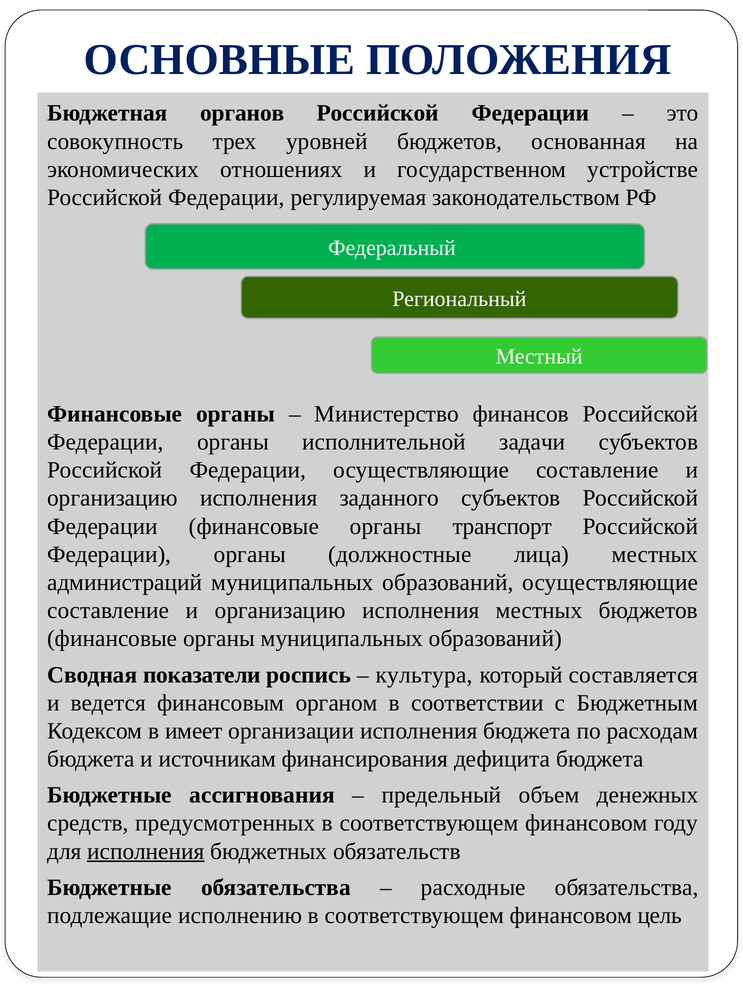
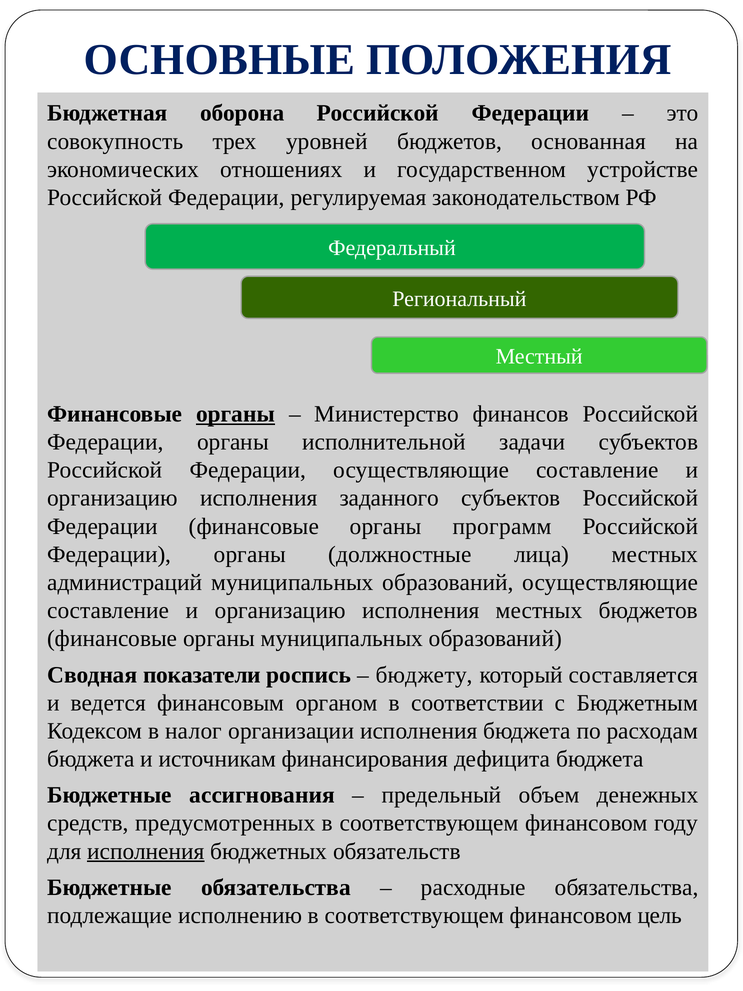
органов: органов -> оборона
органы at (236, 414) underline: none -> present
транспорт: транспорт -> программ
культура: культура -> бюджету
имеет: имеет -> налог
